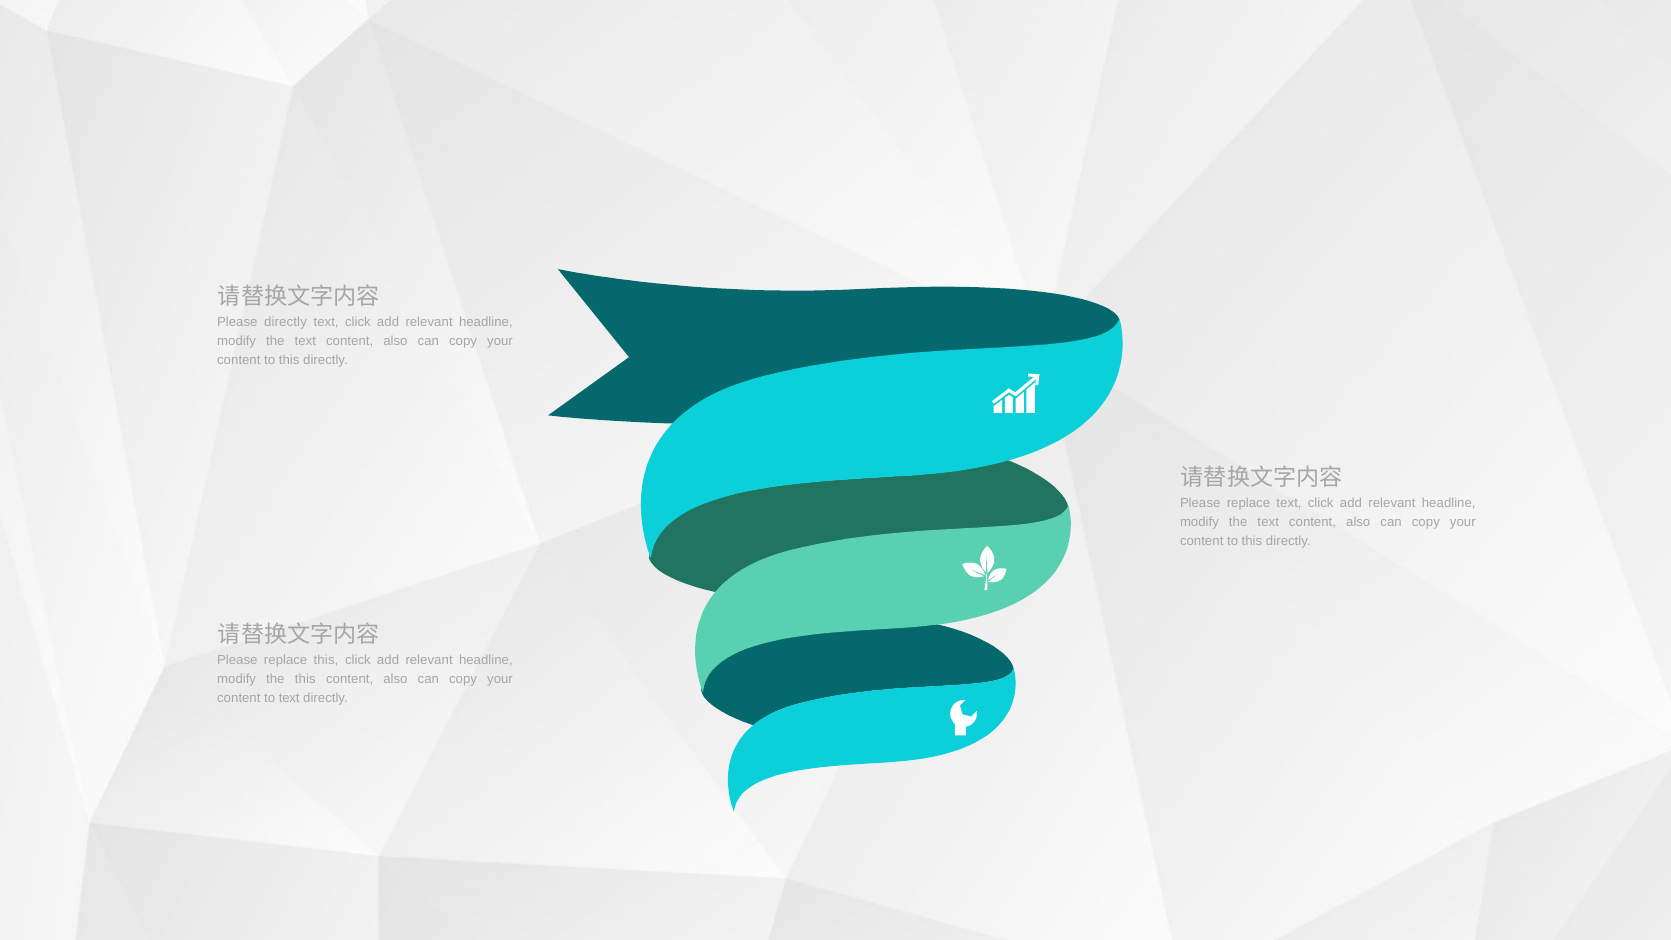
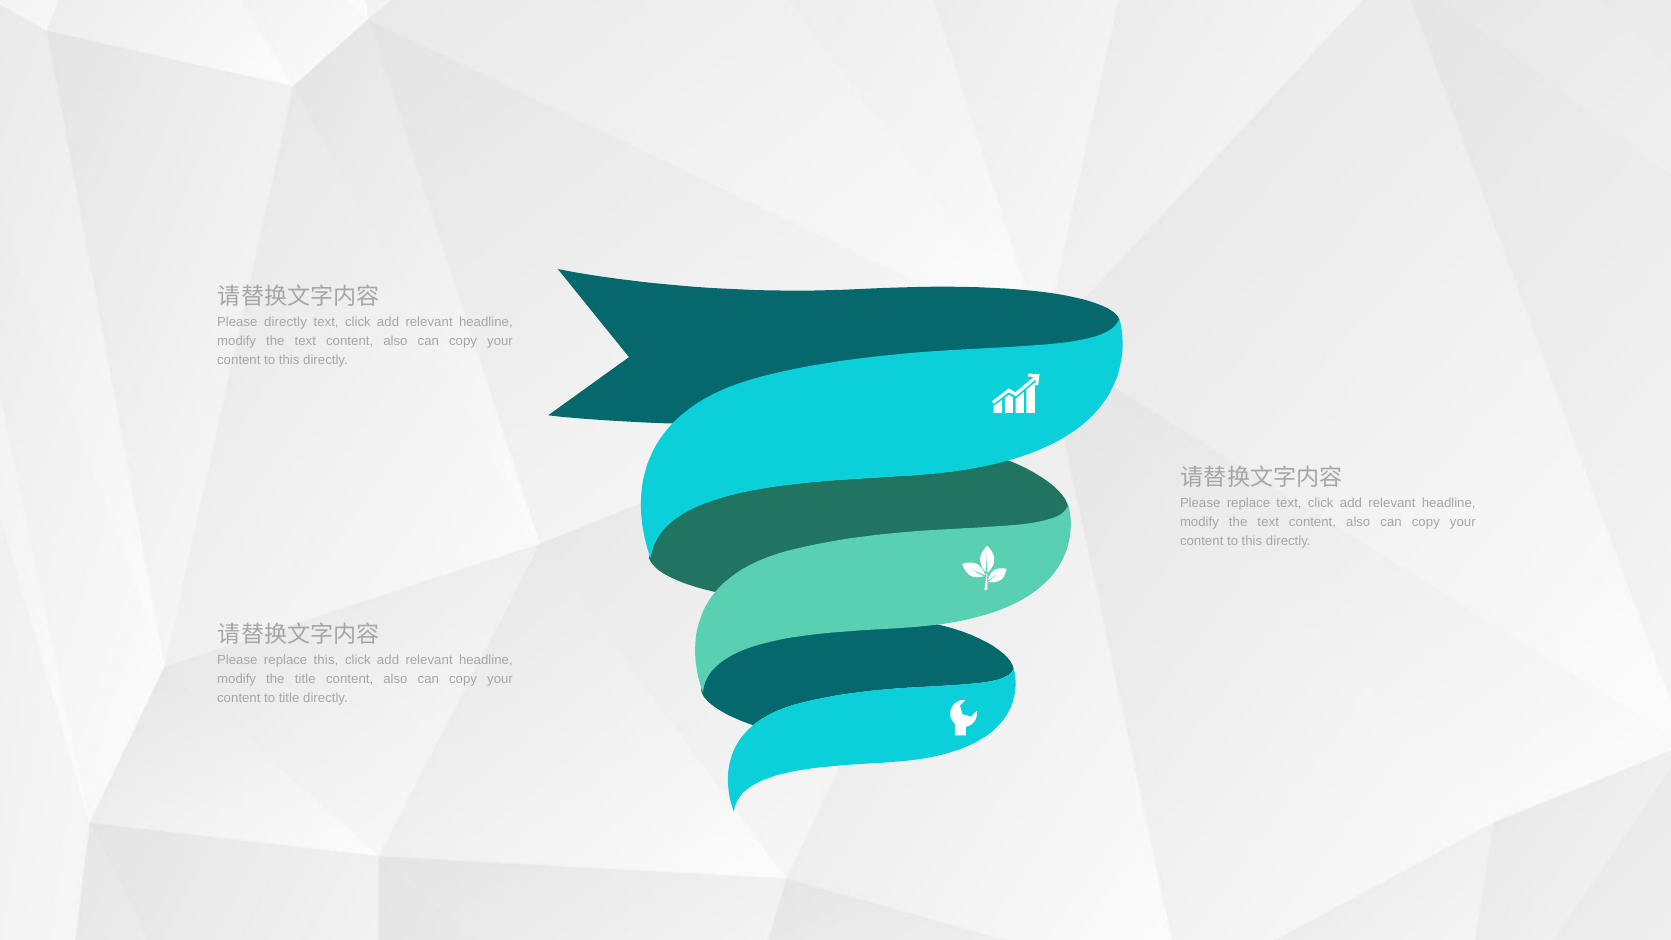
the this: this -> title
to text: text -> title
